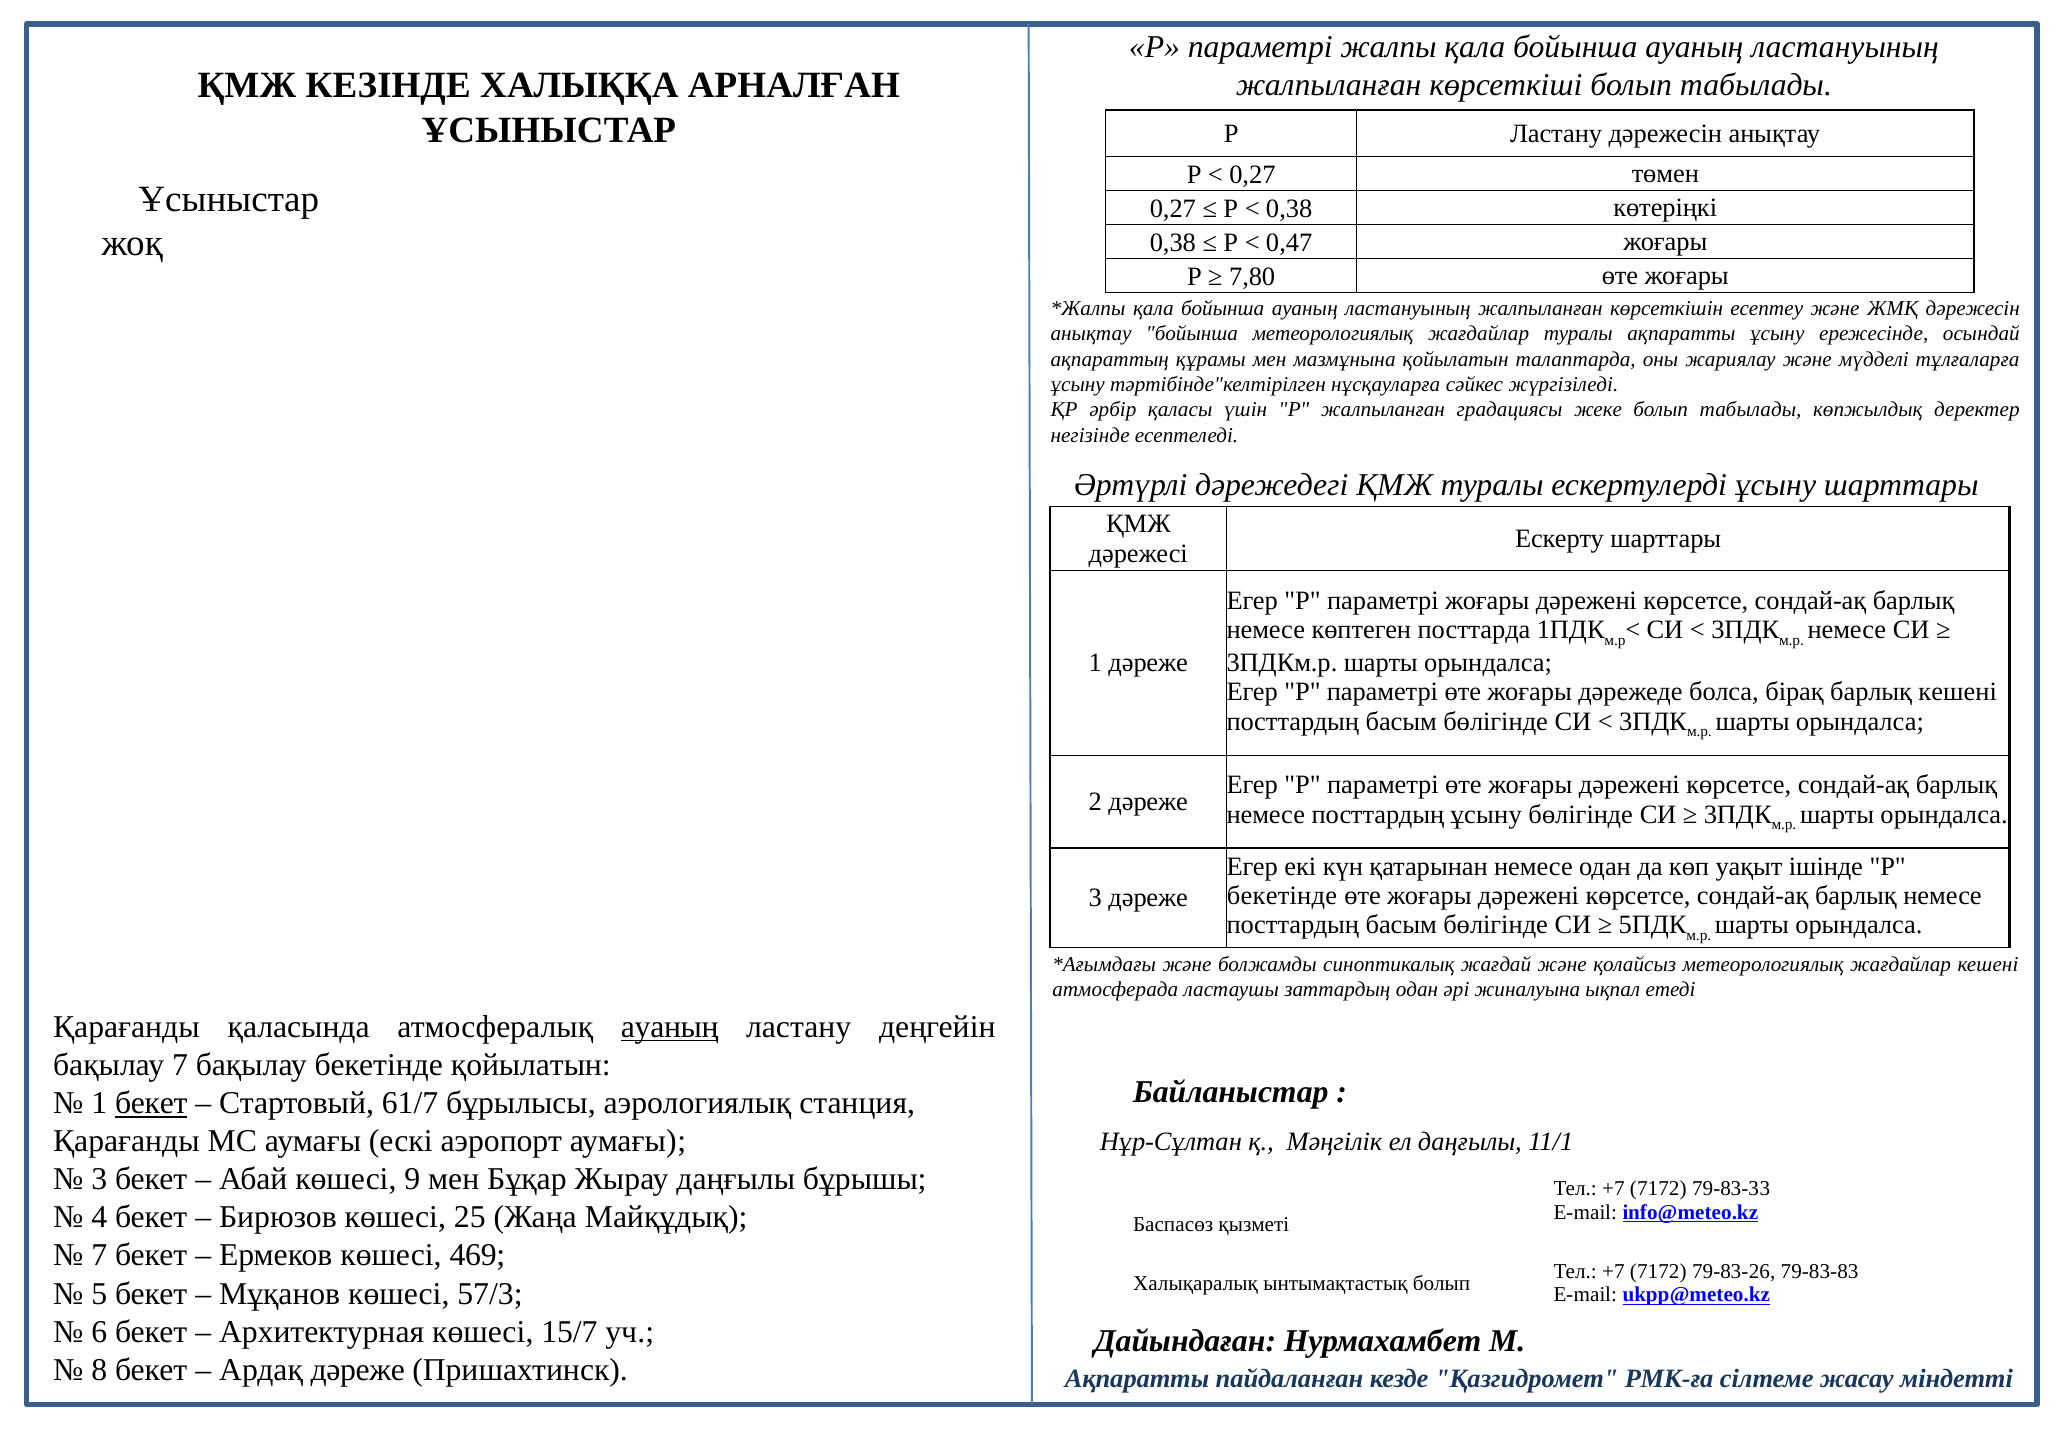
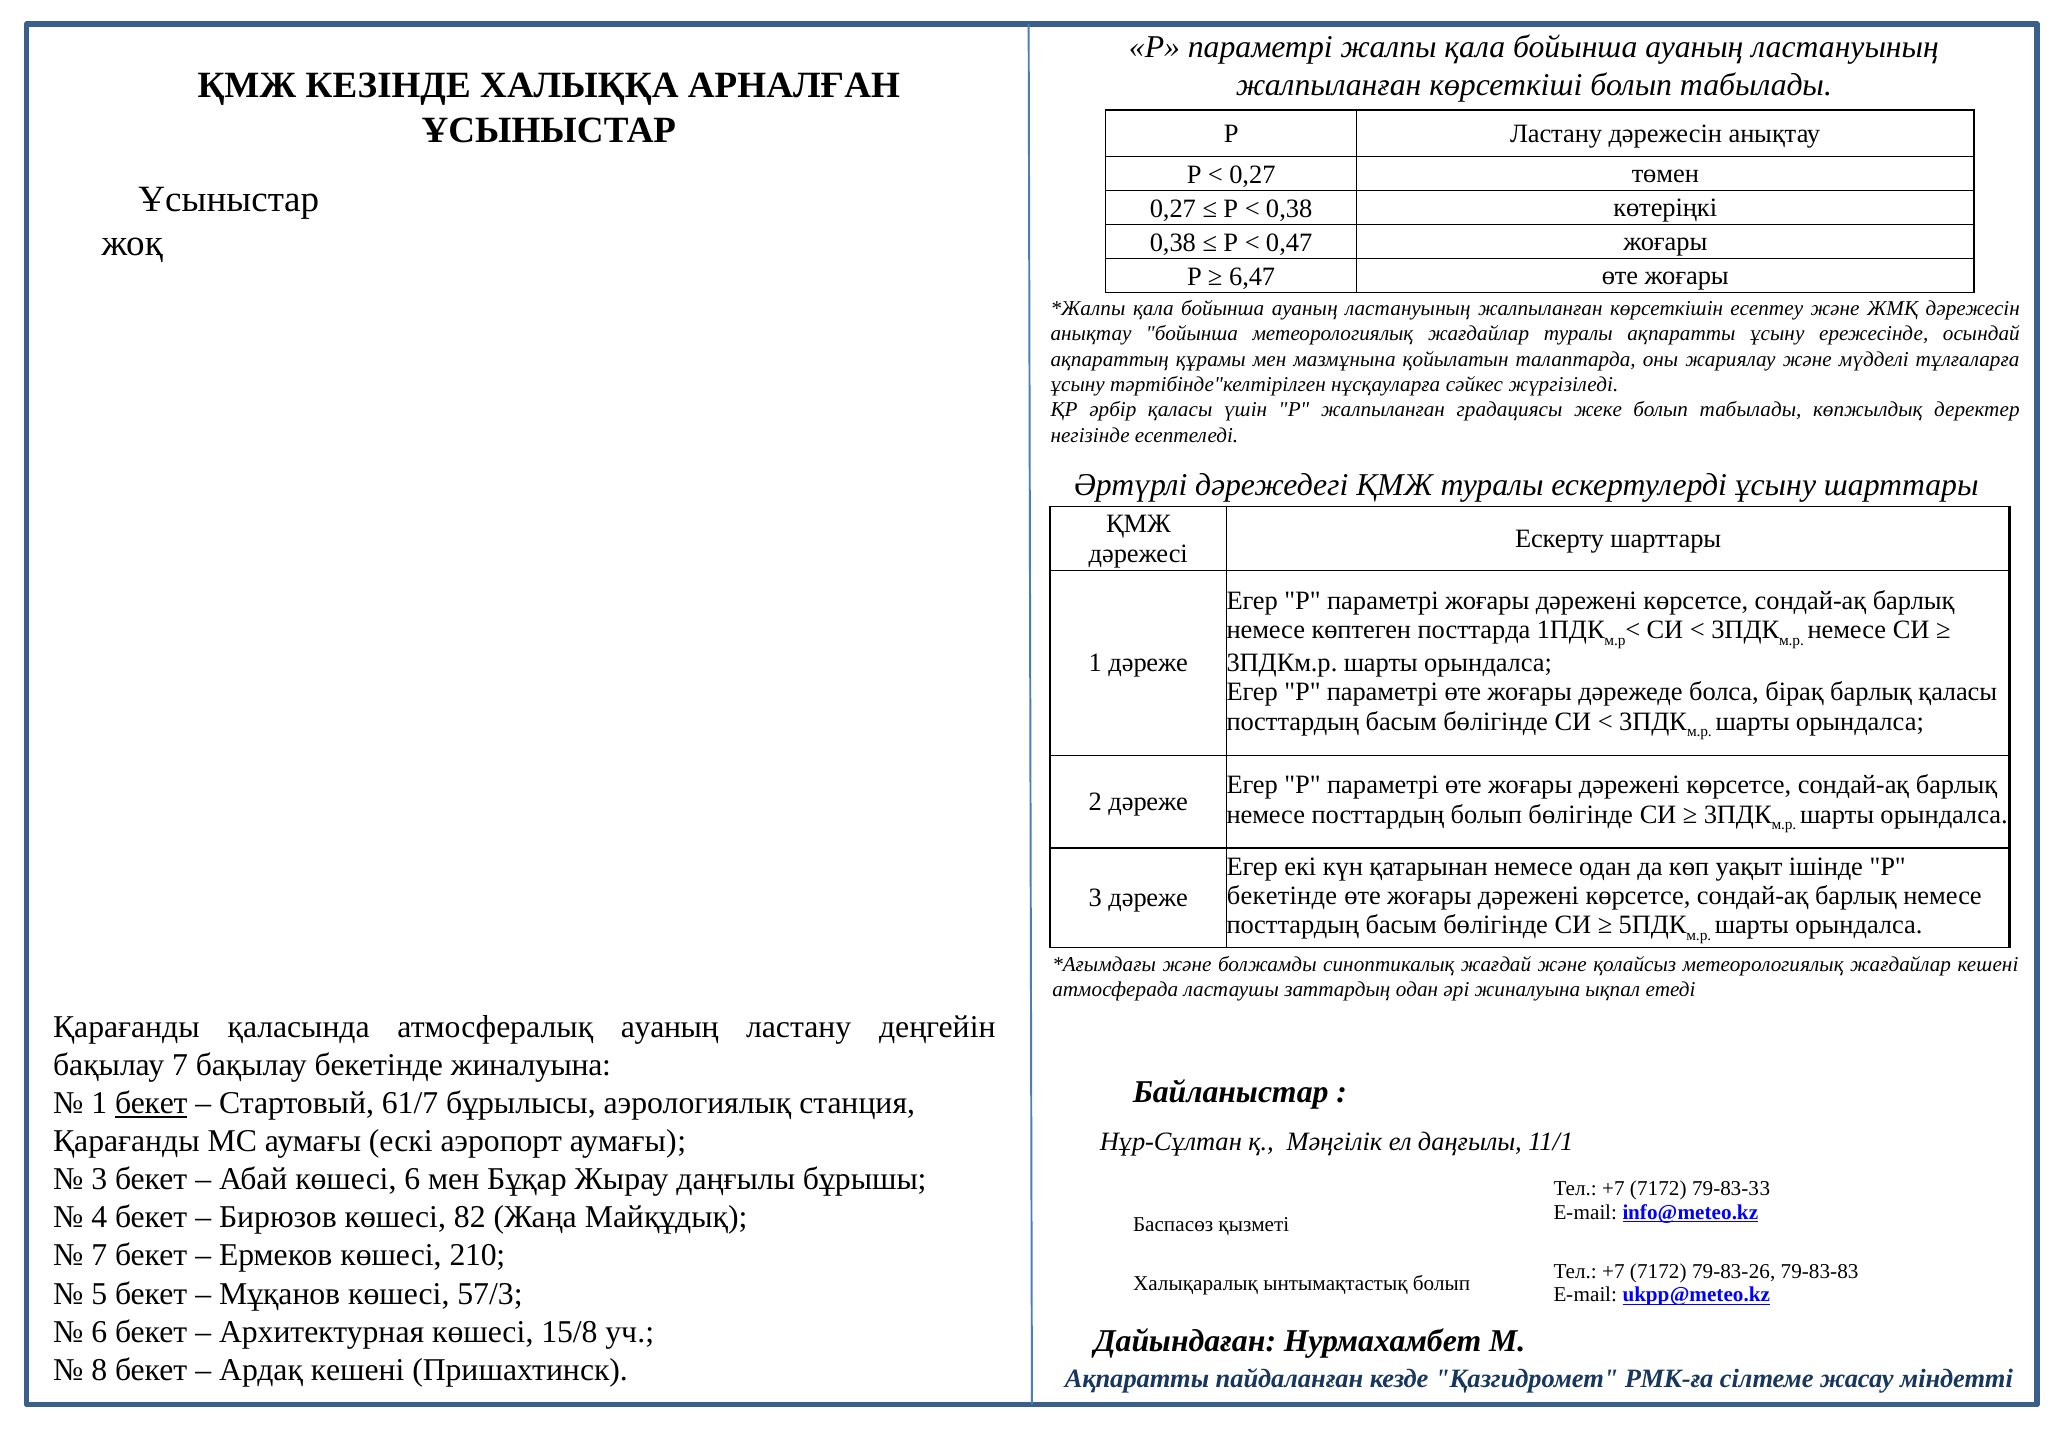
7,80: 7,80 -> 6,47
барлық кешені: кешені -> қаласы
посттардың ұсыну: ұсыну -> болып
ауаның at (670, 1027) underline: present -> none
бекетінде қойылатын: қойылатын -> жиналуына
көшесі 9: 9 -> 6
25: 25 -> 82
469: 469 -> 210
15/7: 15/7 -> 15/8
Ардақ дәреже: дәреже -> кешені
